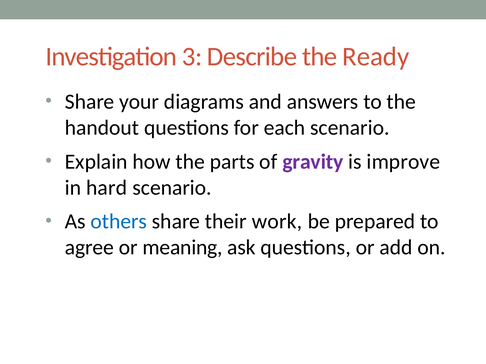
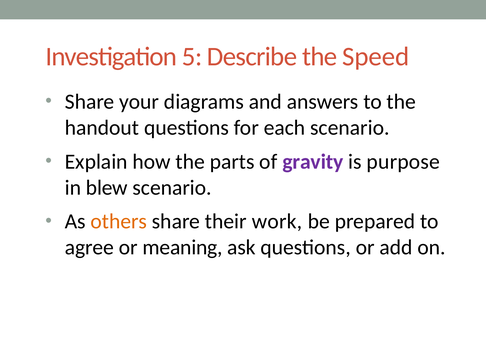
3: 3 -> 5
Ready: Ready -> Speed
improve: improve -> purpose
hard: hard -> blew
others colour: blue -> orange
